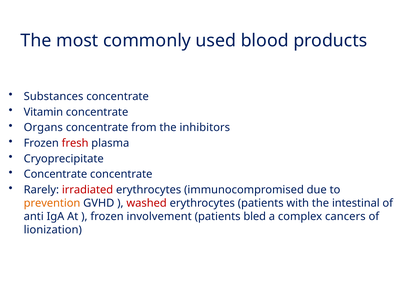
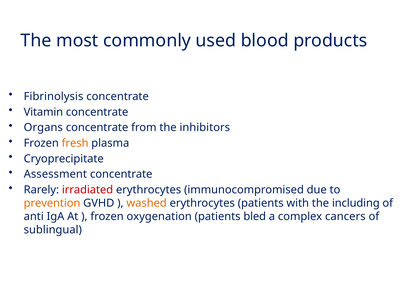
Substances: Substances -> Fibrinolysis
fresh colour: red -> orange
Concentrate at (55, 174): Concentrate -> Assessment
washed colour: red -> orange
intestinal: intestinal -> including
involvement: involvement -> oxygenation
lionization: lionization -> sublingual
